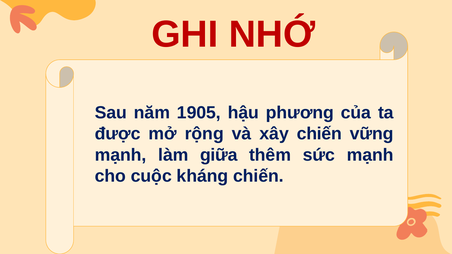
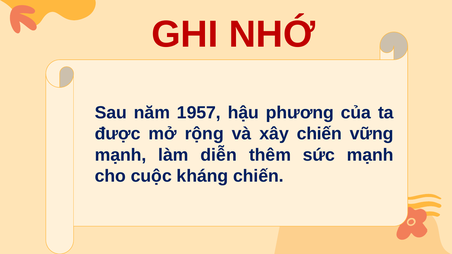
1905: 1905 -> 1957
giữa: giữa -> diễn
